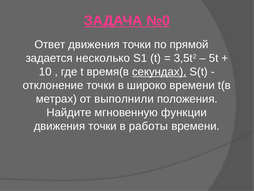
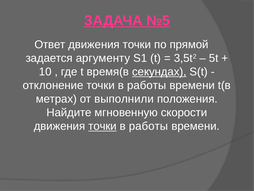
№0: №0 -> №5
несколько: несколько -> аргументу
отклонение точки в широко: широко -> работы
функции: функции -> скорости
точки at (102, 126) underline: none -> present
